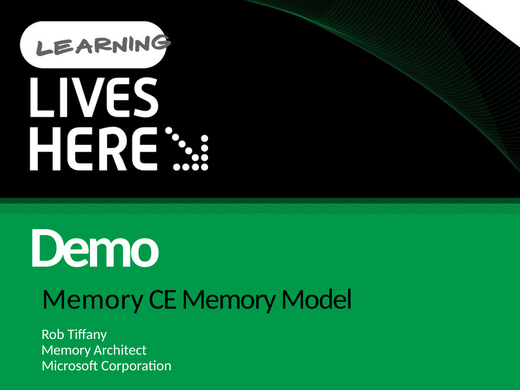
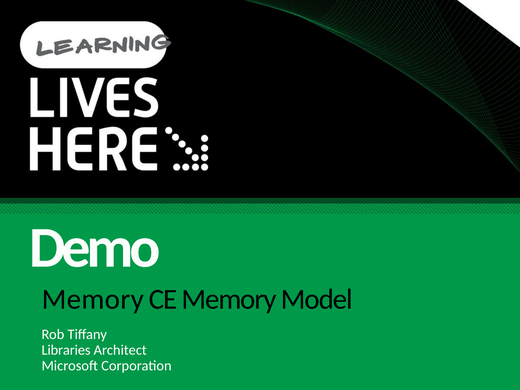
Memory at (66, 350): Memory -> Libraries
